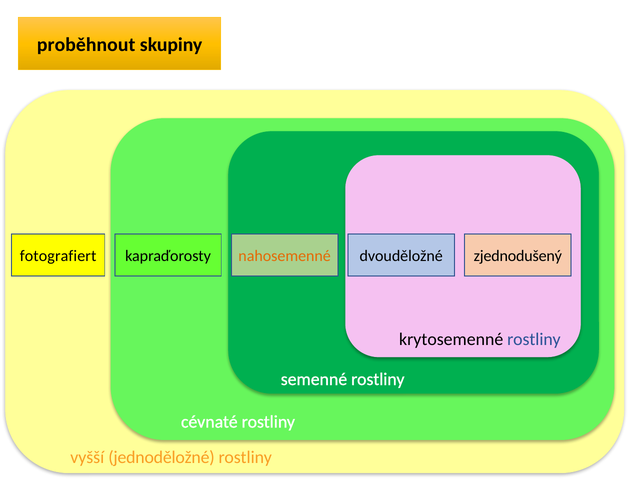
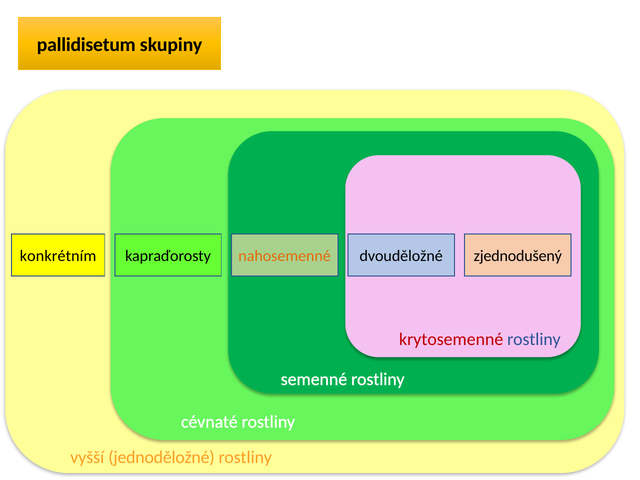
proběhnout: proběhnout -> pallidisetum
fotografiert: fotografiert -> konkrétním
krytosemenné colour: black -> red
